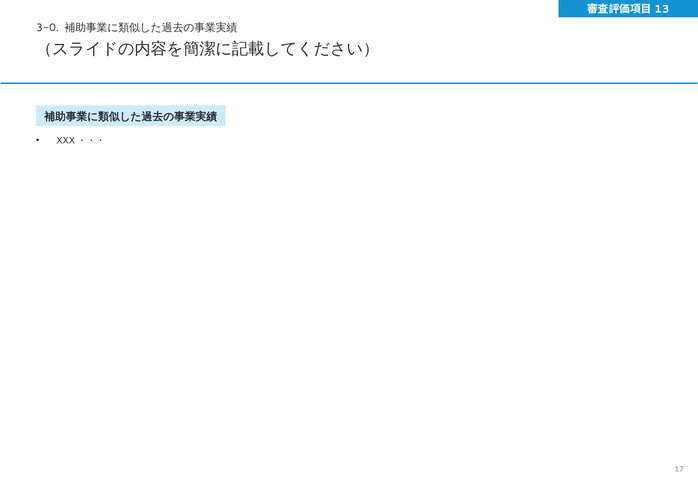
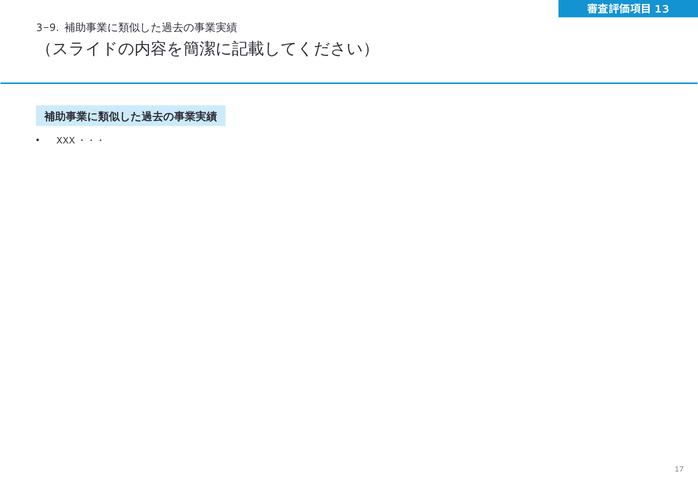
3-0: 3-0 -> 3-9
